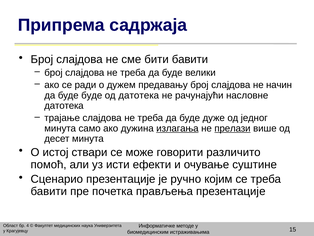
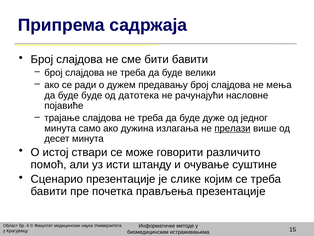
начин: начин -> мења
датотека at (64, 106): датотека -> појавиће
излагања underline: present -> none
ефекти: ефекти -> штанду
ручно: ручно -> слике
